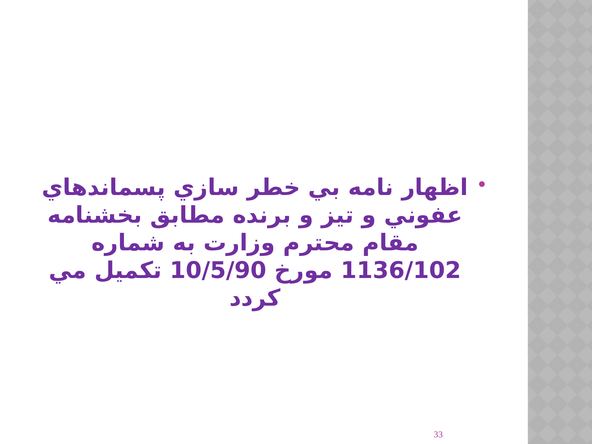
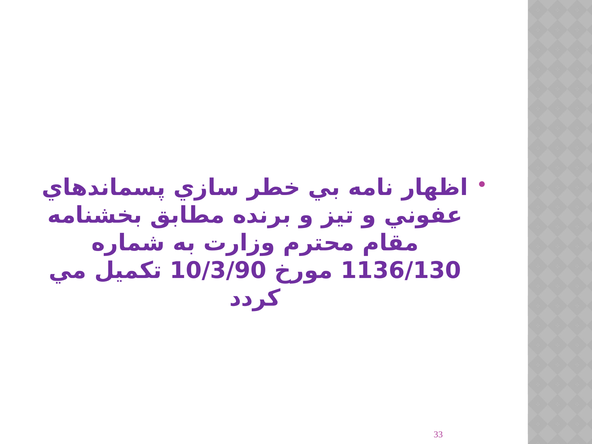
10/5/90: 10/5/90 -> 10/3/90
1136/102: 1136/102 -> 1136/130
